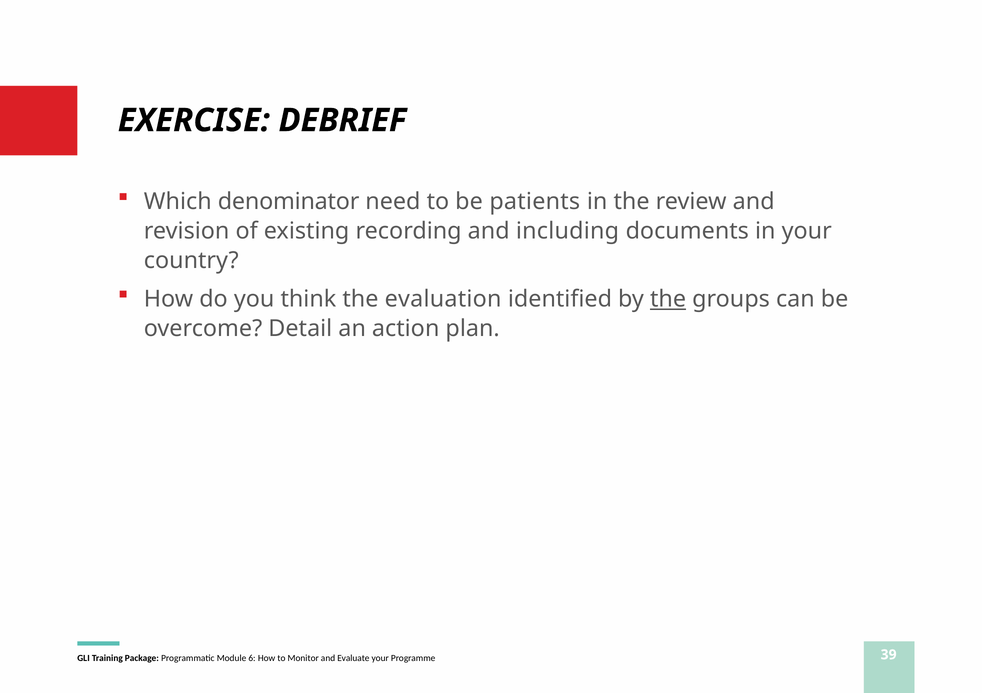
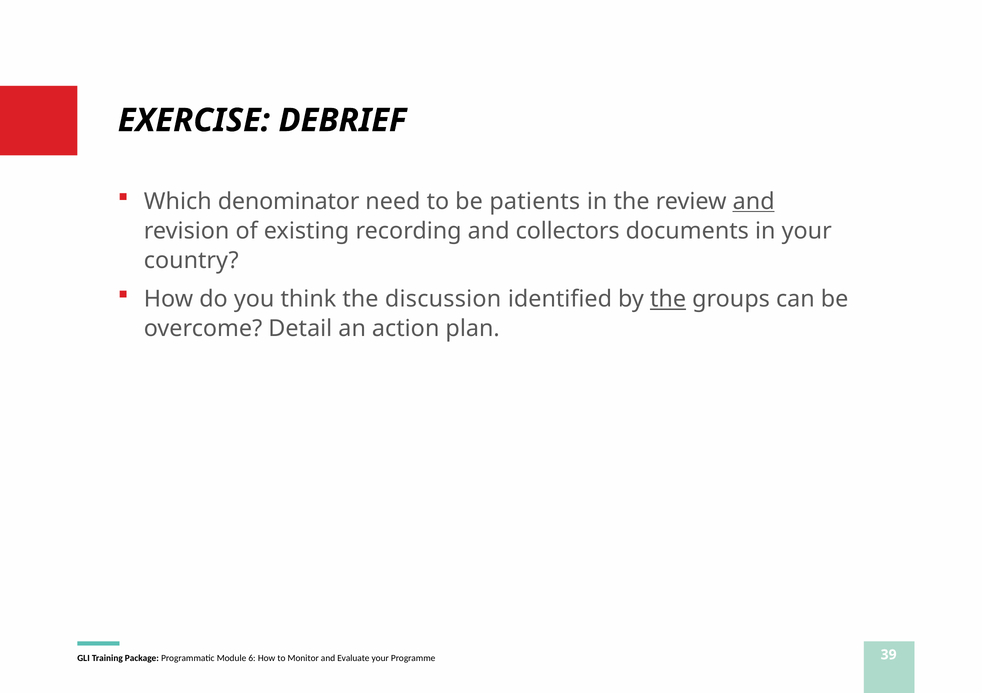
and at (754, 202) underline: none -> present
including: including -> collectors
evaluation: evaluation -> discussion
